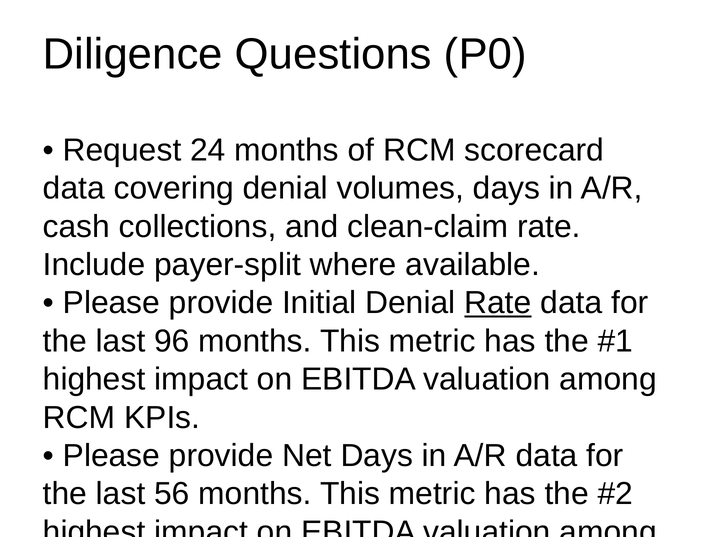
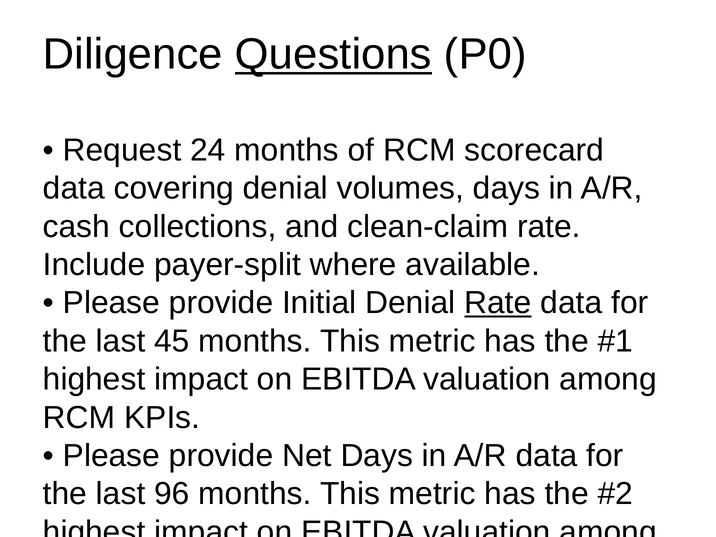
Questions underline: none -> present
96: 96 -> 45
56: 56 -> 96
